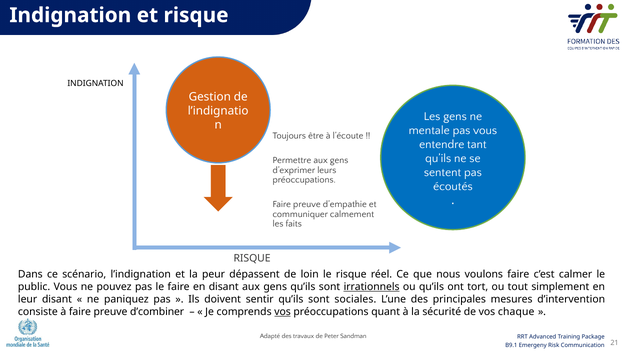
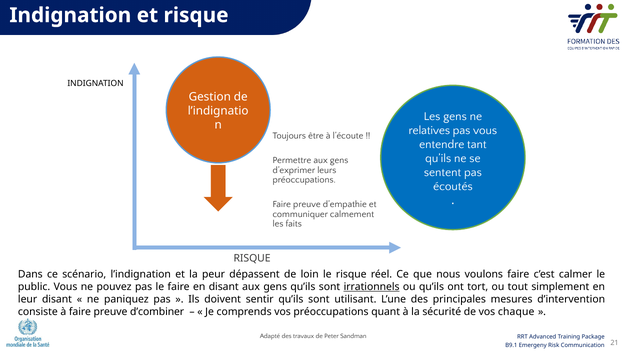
mentale: mentale -> relatives
sociales: sociales -> utilisant
vos at (283, 312) underline: present -> none
